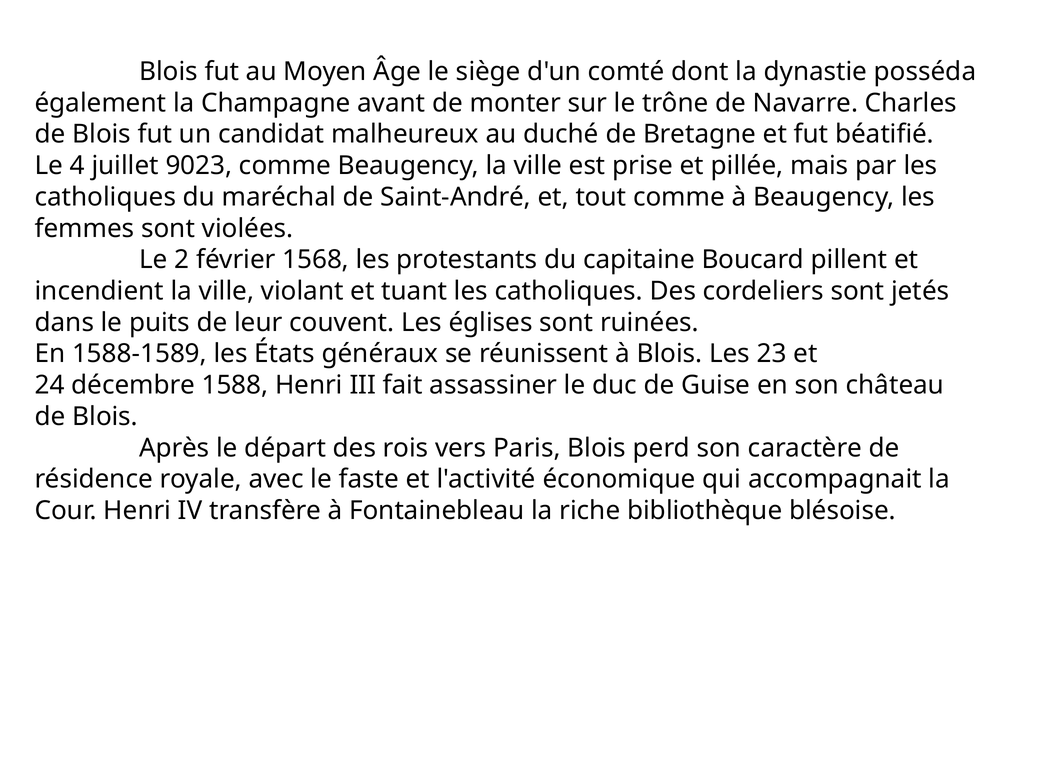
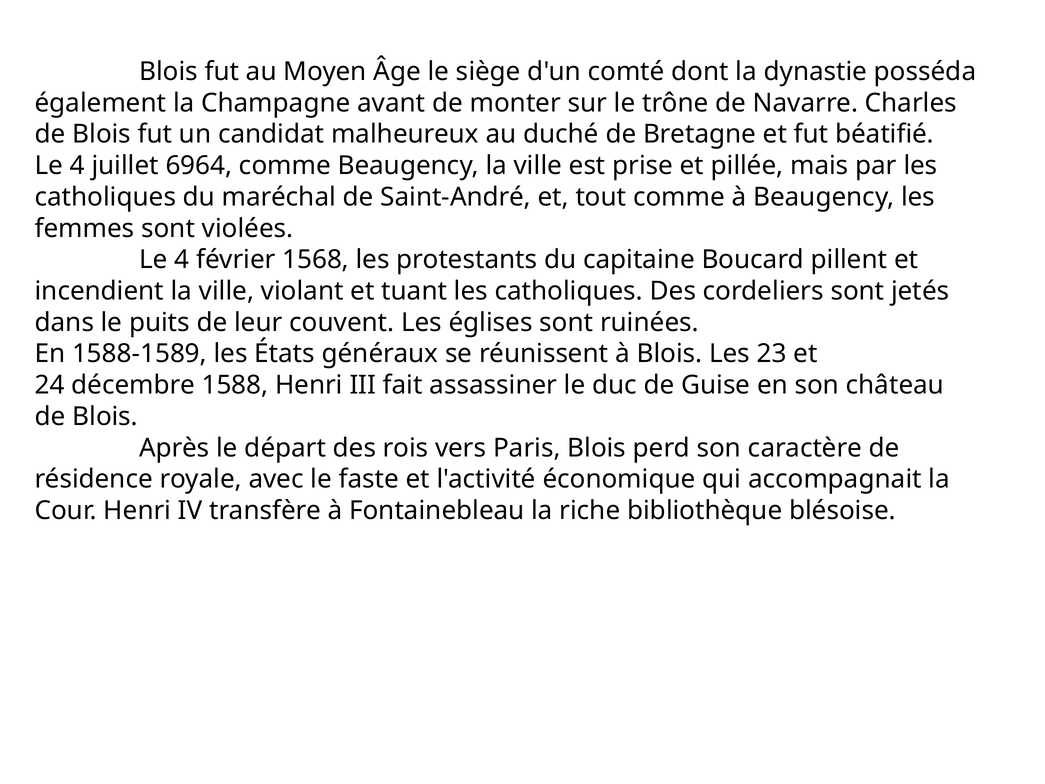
9023: 9023 -> 6964
2 at (182, 260): 2 -> 4
